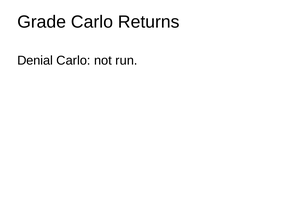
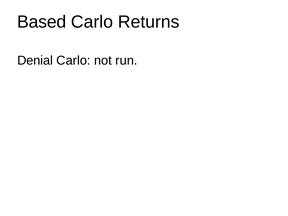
Grade: Grade -> Based
